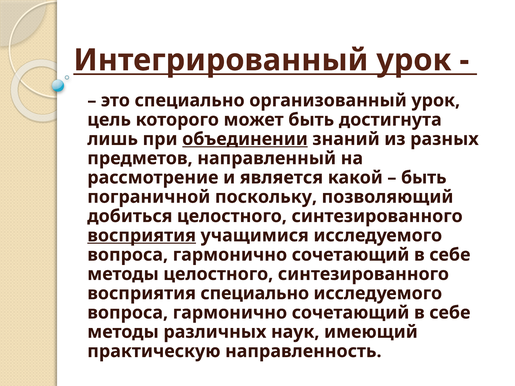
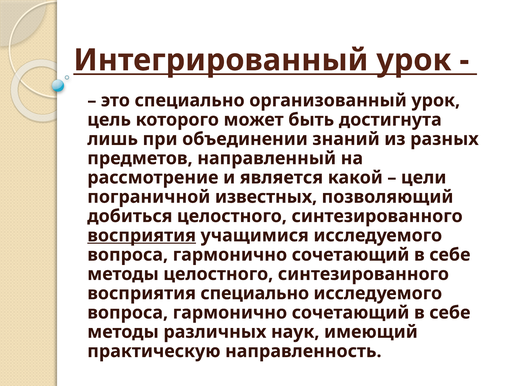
объединении underline: present -> none
быть at (424, 178): быть -> цели
поскольку: поскольку -> известных
